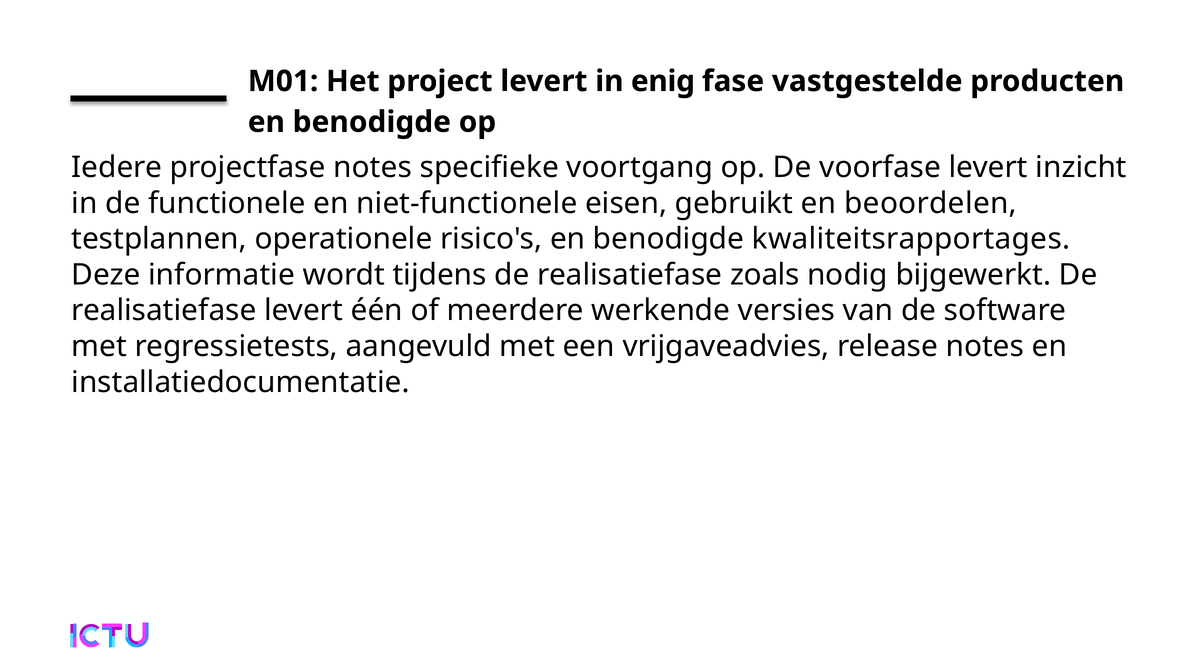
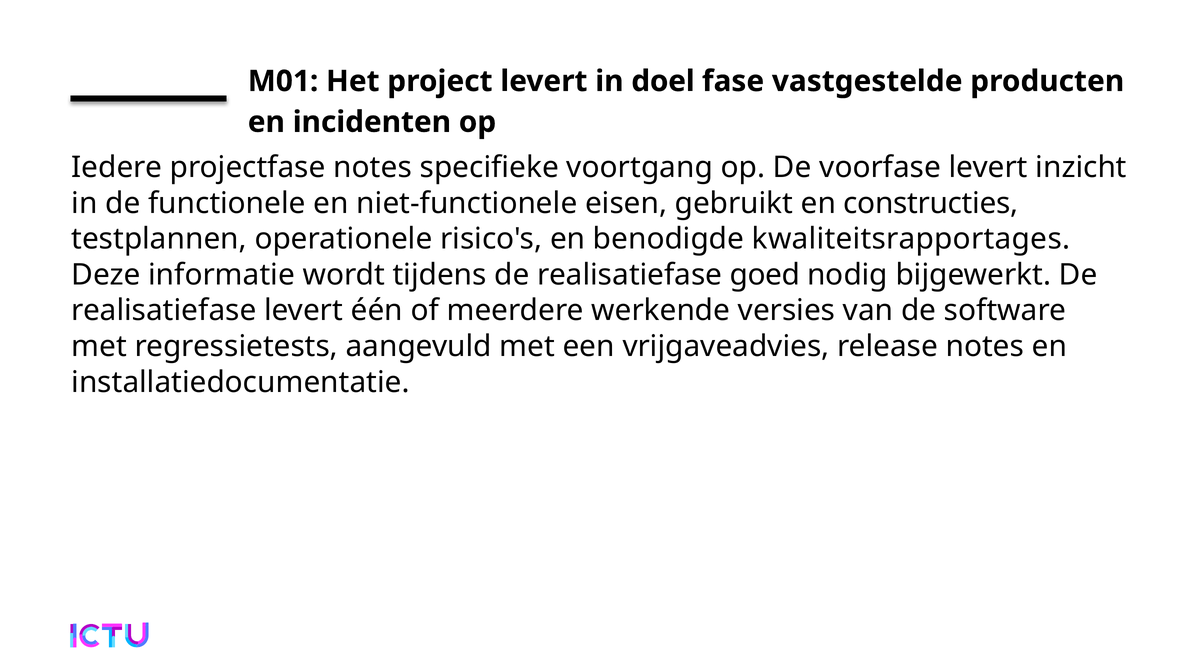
enig: enig -> doel
benodigde at (372, 122): benodigde -> incidenten
beoordelen: beoordelen -> constructies
zoals: zoals -> goed
